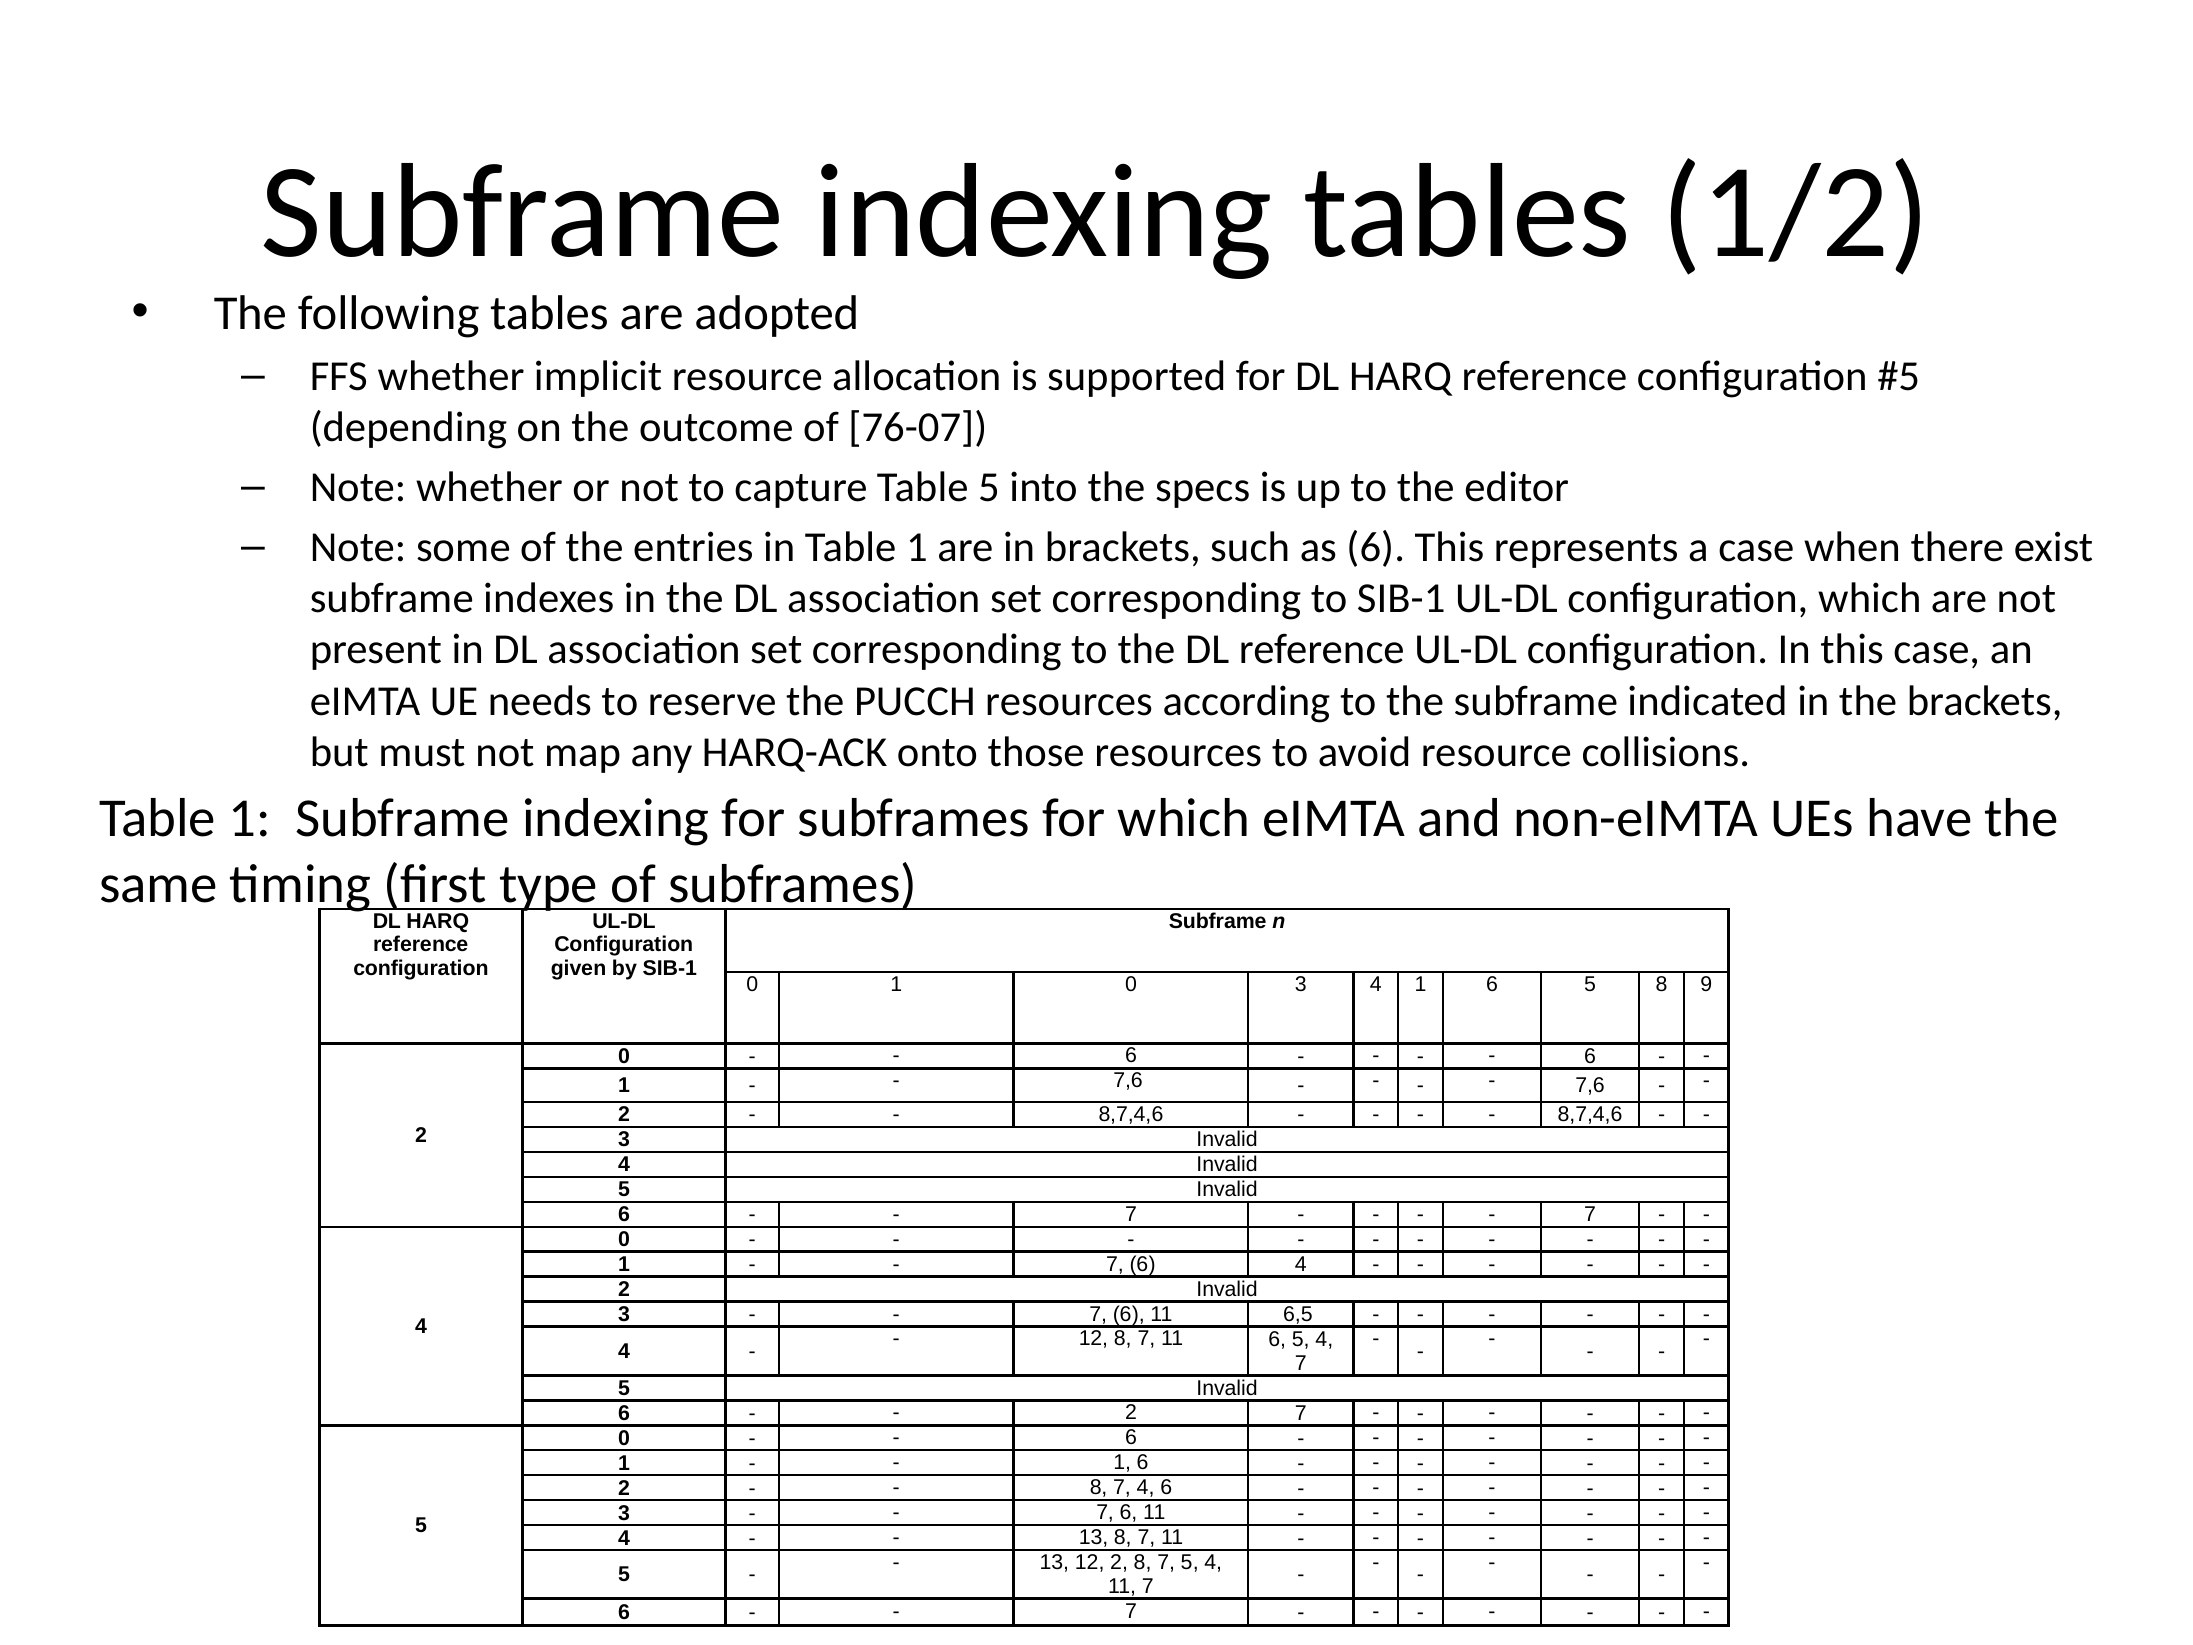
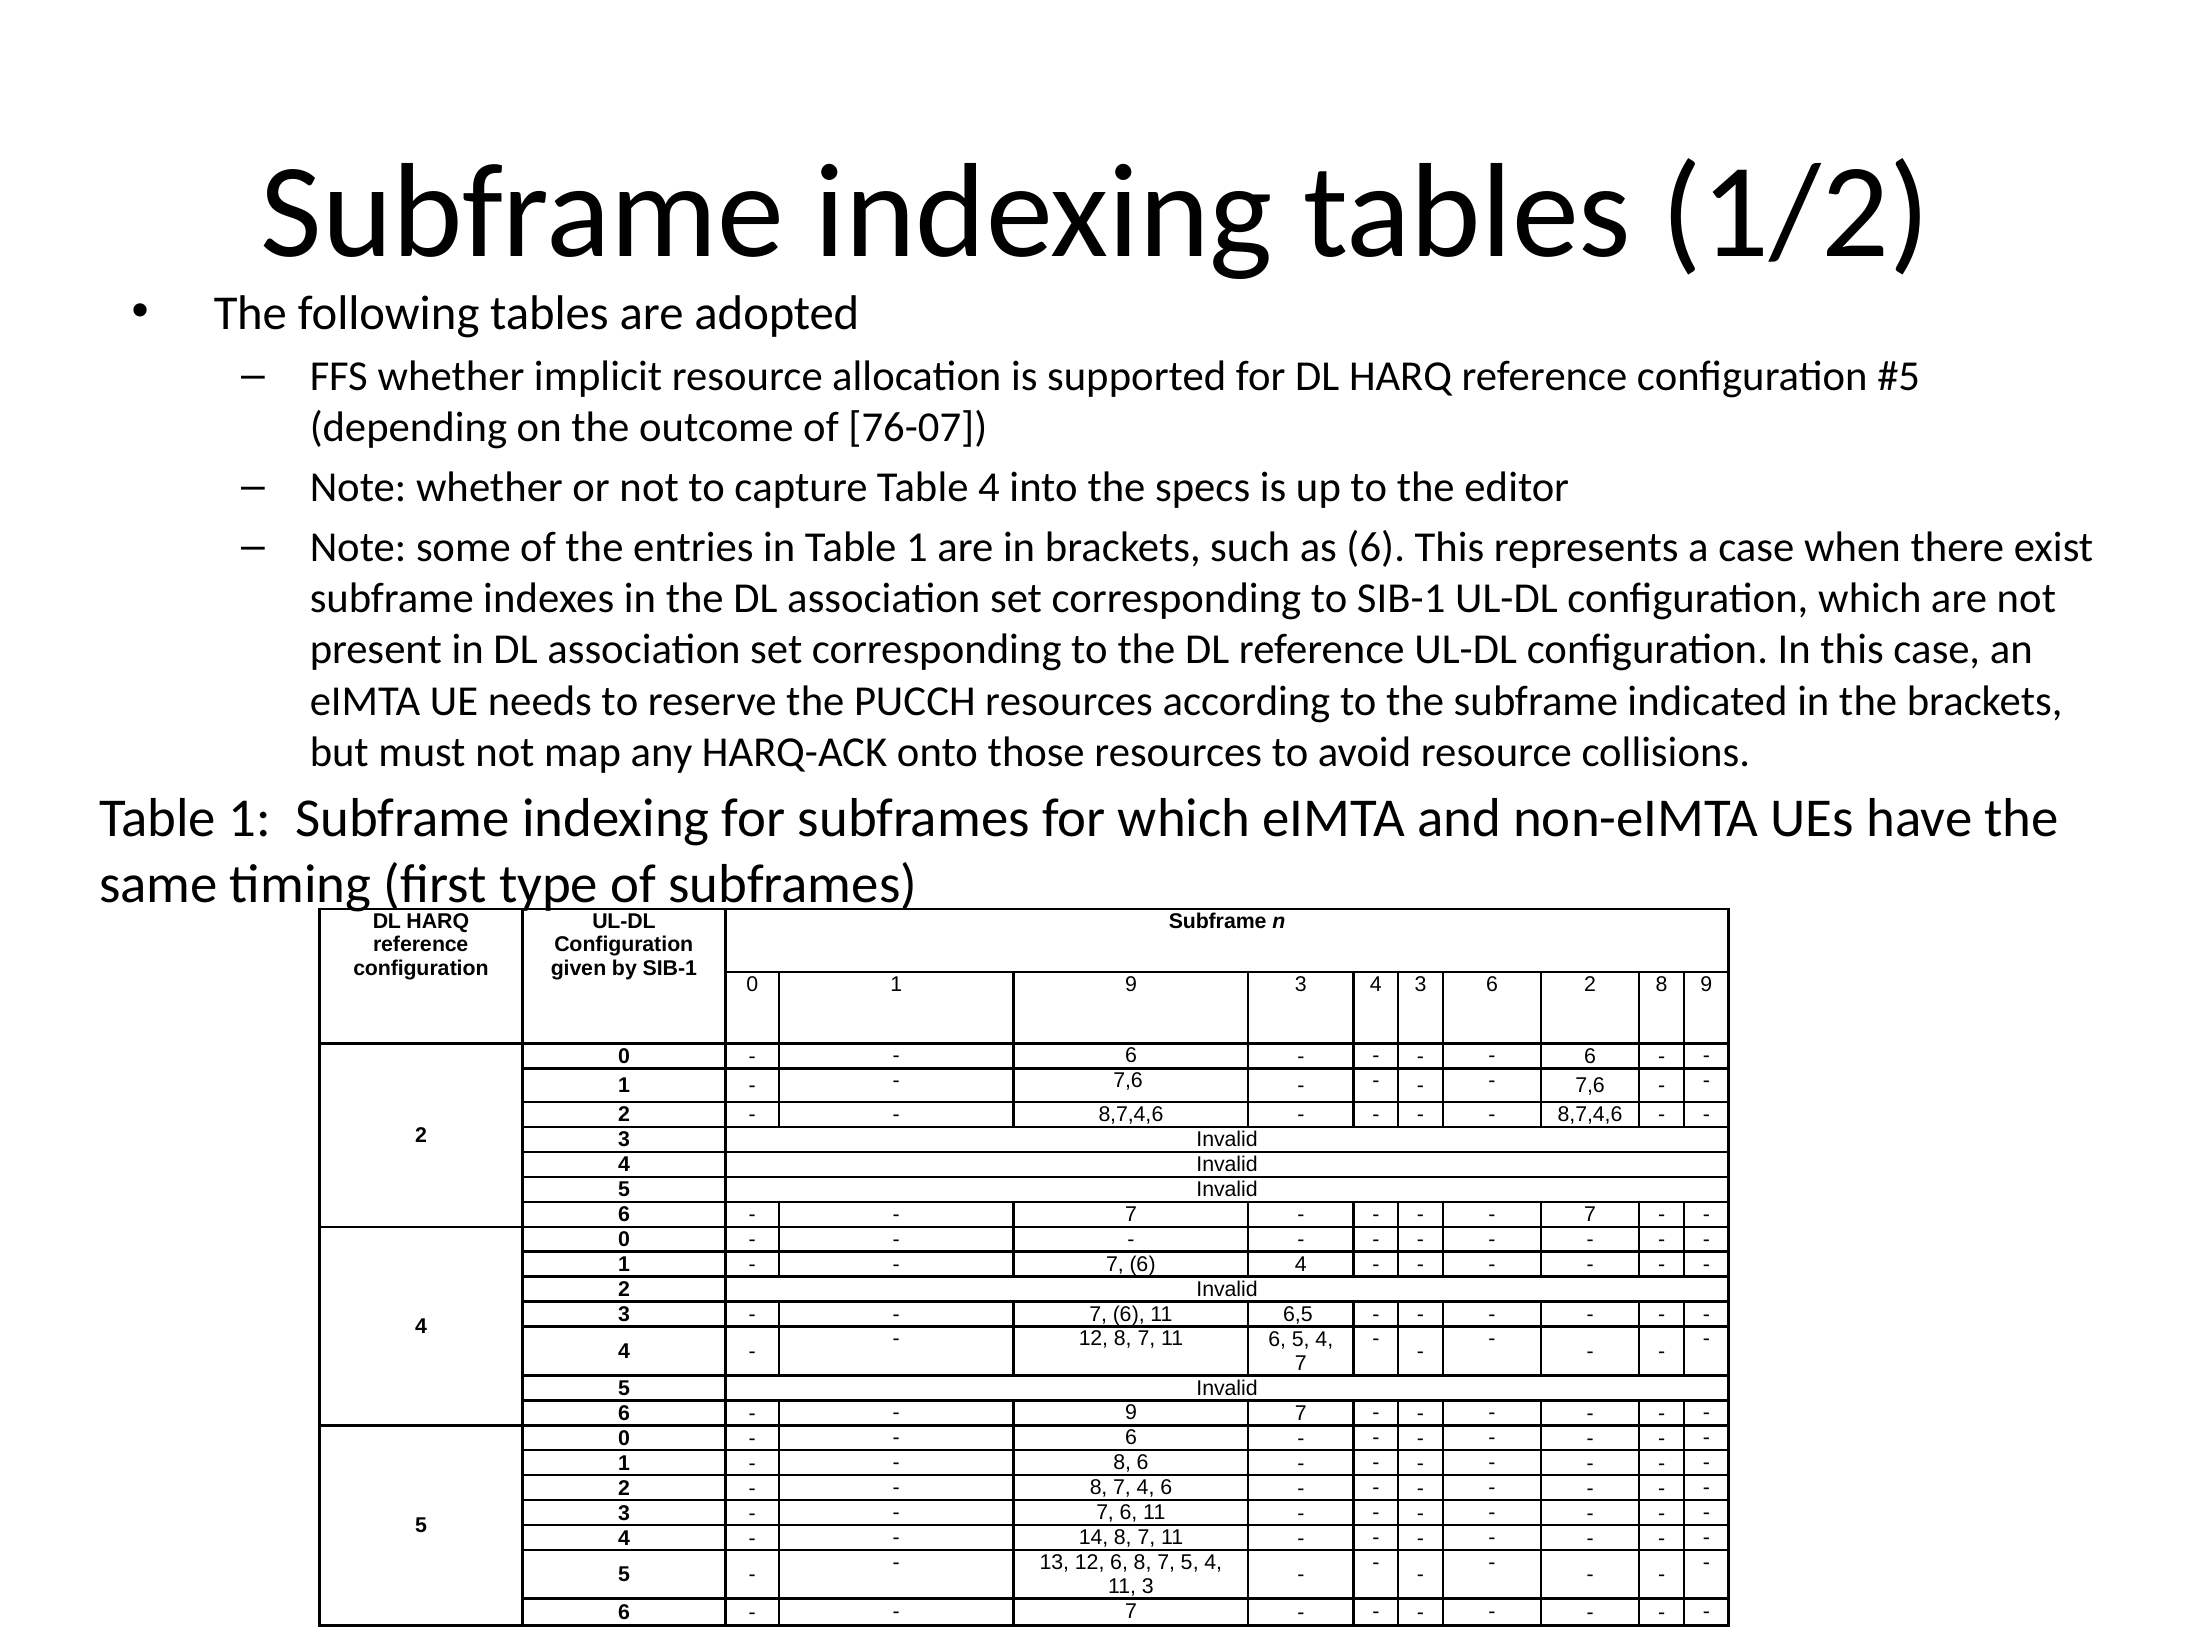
Table 5: 5 -> 4
1 0: 0 -> 9
4 1: 1 -> 3
5 at (1590, 984): 5 -> 2
2 at (1131, 1412): 2 -> 9
1 at (1122, 1462): 1 -> 8
13 at (1094, 1537): 13 -> 14
12 2: 2 -> 6
11 7: 7 -> 3
